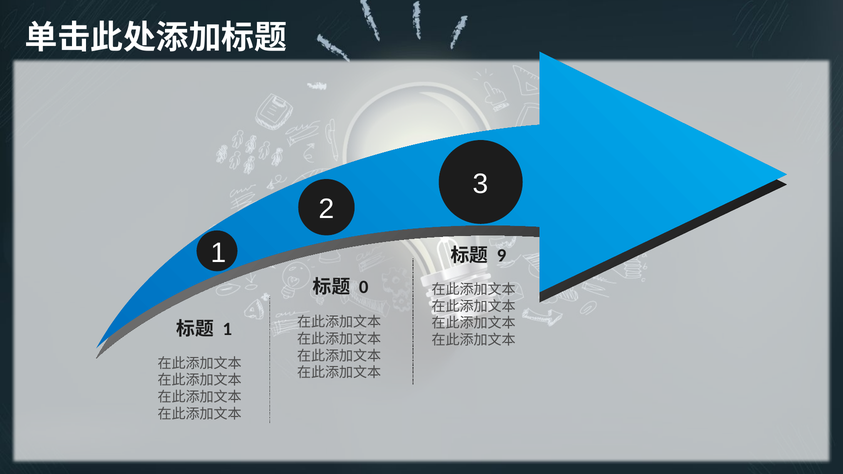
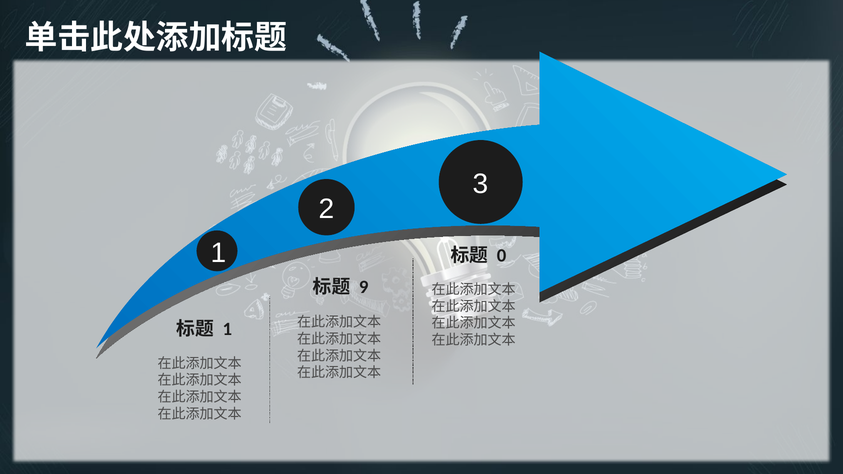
9: 9 -> 0
0: 0 -> 9
